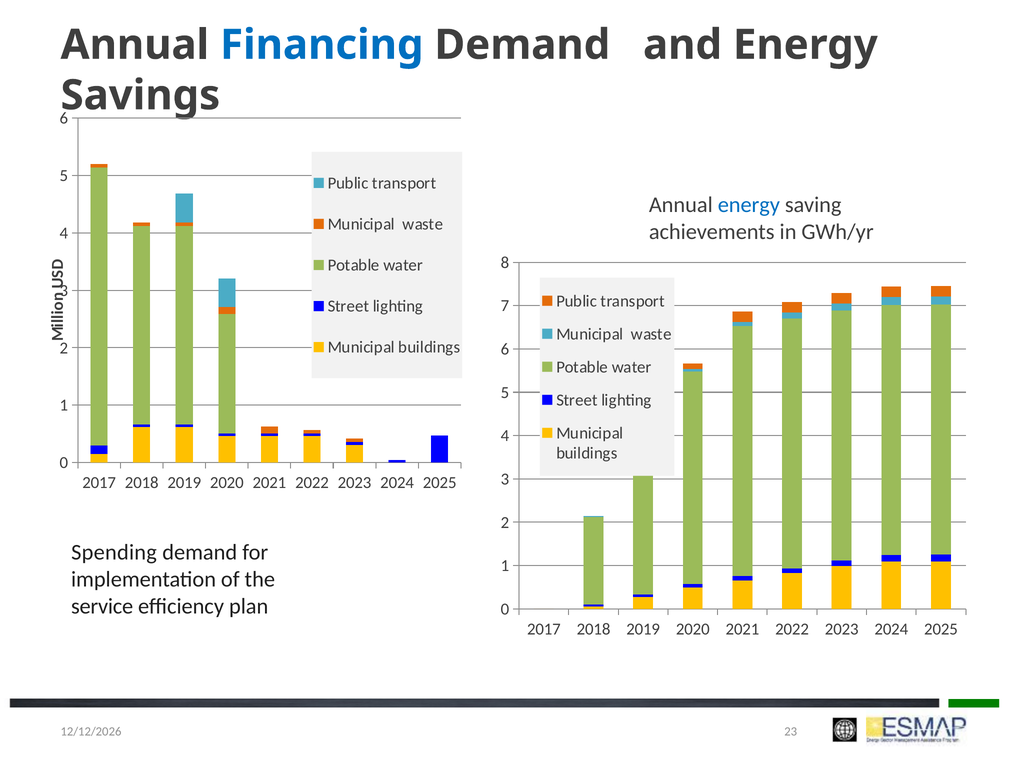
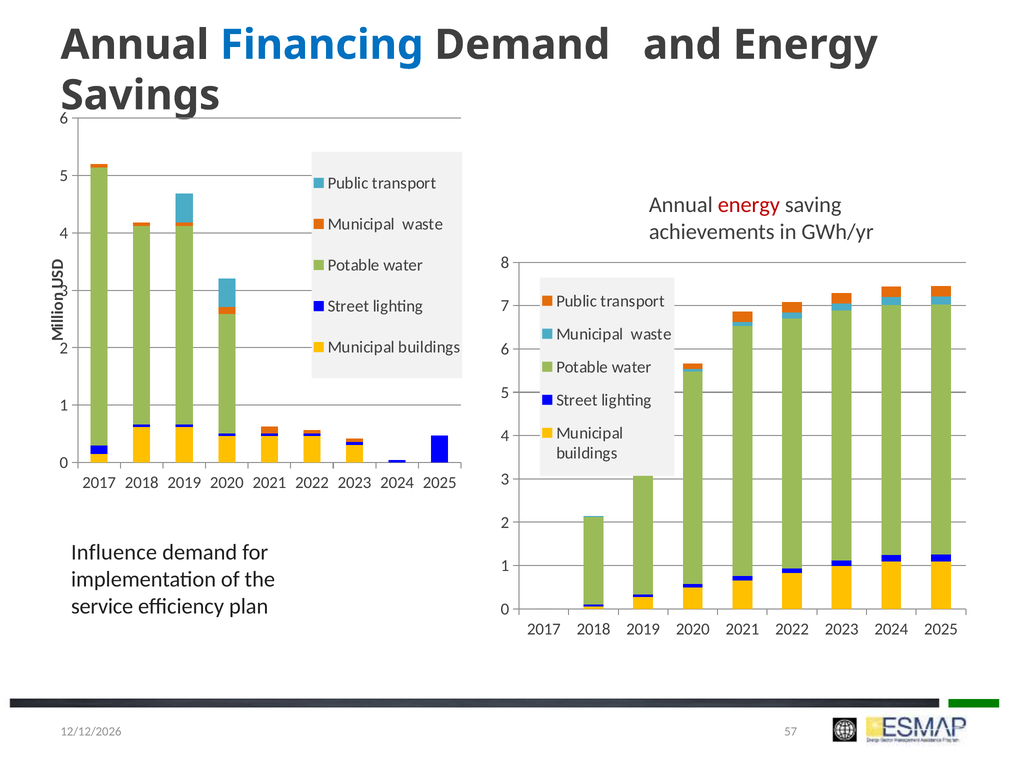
energy at (749, 205) colour: blue -> red
Spending: Spending -> Influence
23: 23 -> 57
